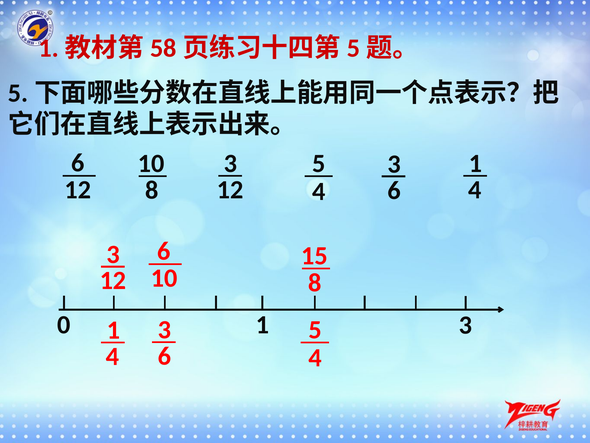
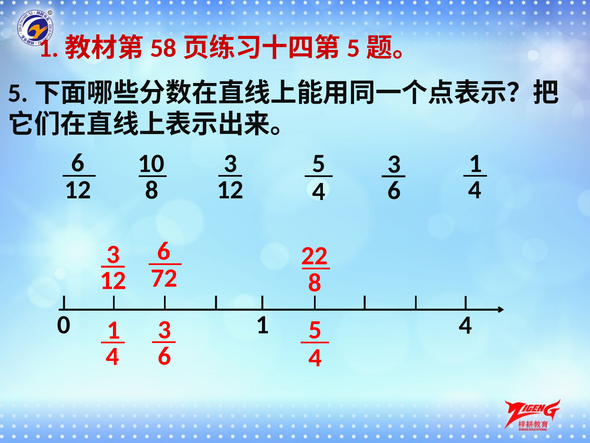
15: 15 -> 22
10 at (164, 278): 10 -> 72
3 at (466, 325): 3 -> 4
